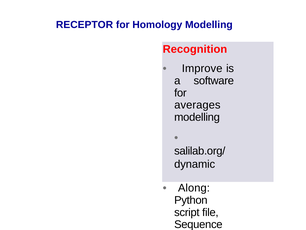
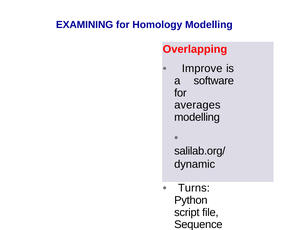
RECEPTOR: RECEPTOR -> EXAMINING
Recognition: Recognition -> Overlapping
Along: Along -> Turns
